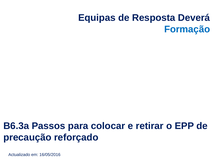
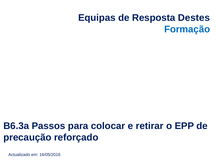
Deverá: Deverá -> Destes
